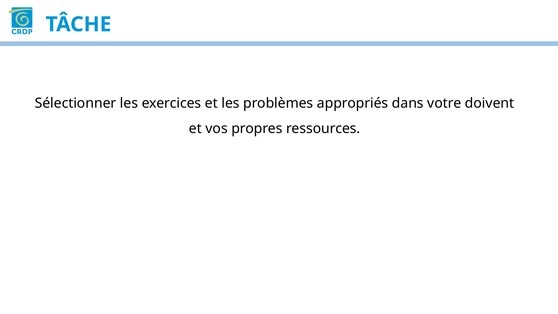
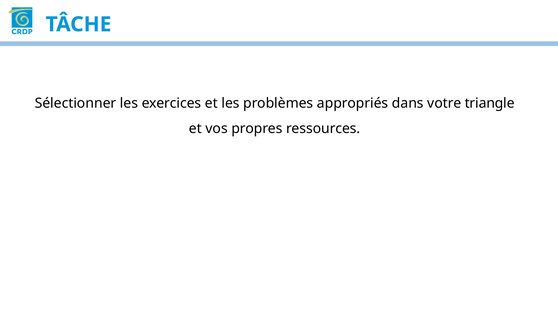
doivent: doivent -> triangle
